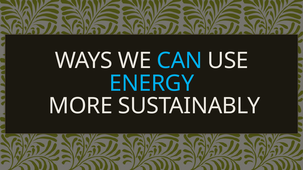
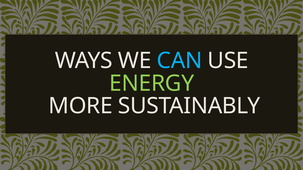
ENERGY colour: light blue -> light green
